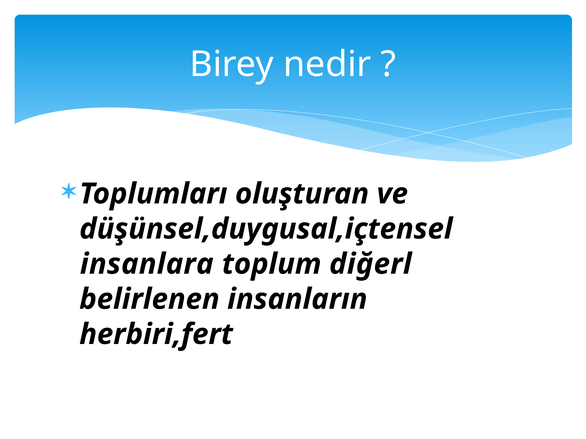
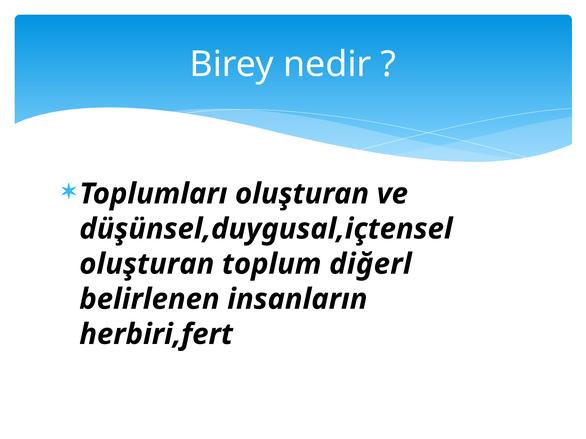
insanlara at (147, 264): insanlara -> oluşturan
